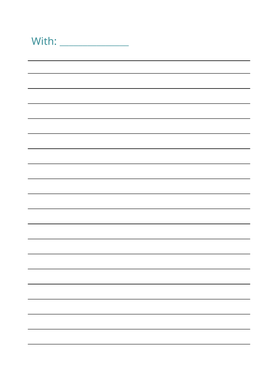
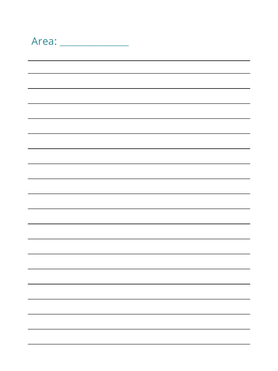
With: With -> Area
